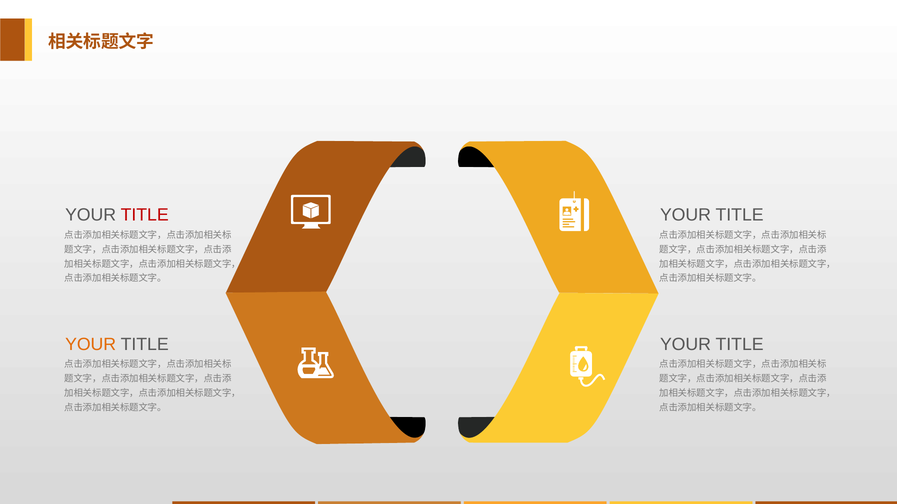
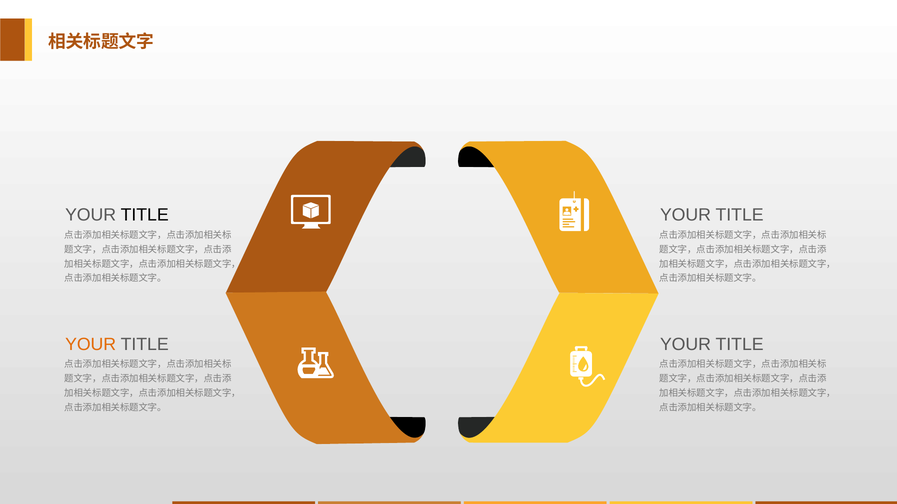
TITLE at (145, 215) colour: red -> black
